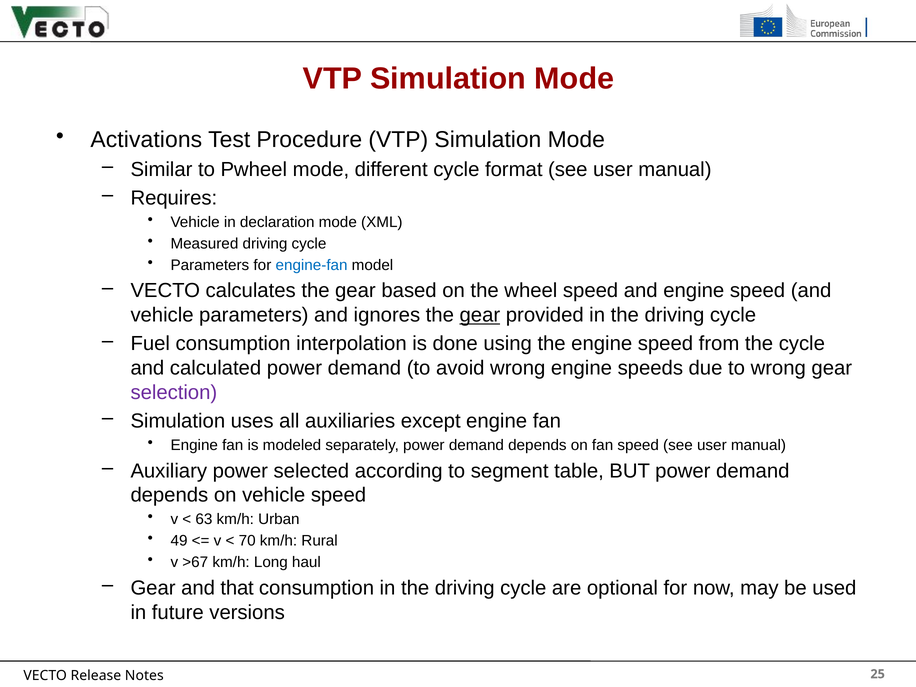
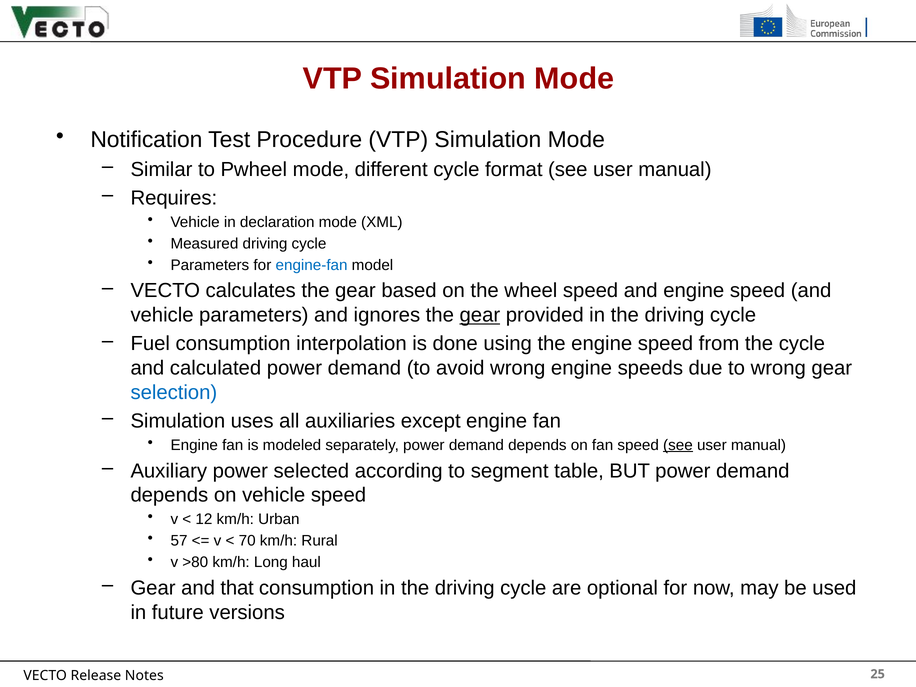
Activations: Activations -> Notification
selection colour: purple -> blue
see at (678, 445) underline: none -> present
63: 63 -> 12
49: 49 -> 57
>67: >67 -> >80
